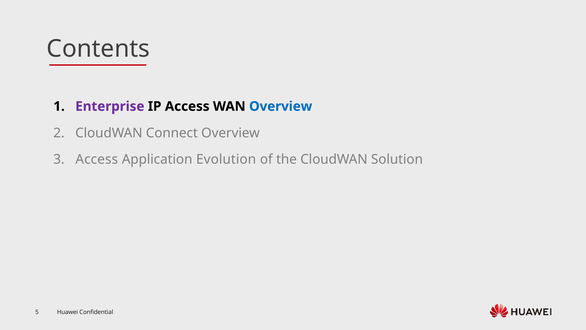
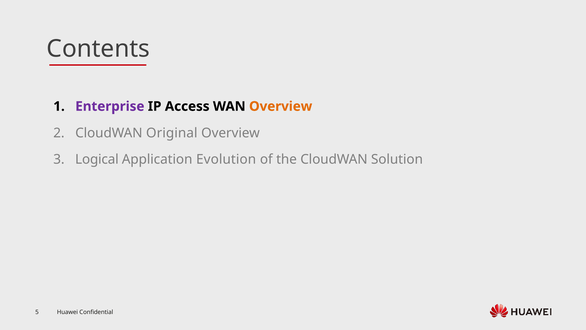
Overview at (281, 106) colour: blue -> orange
Connect: Connect -> Original
Access at (97, 159): Access -> Logical
